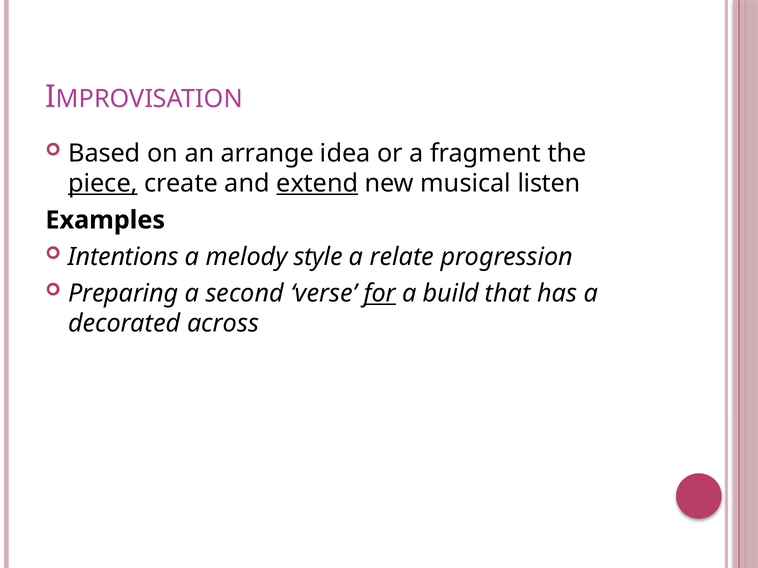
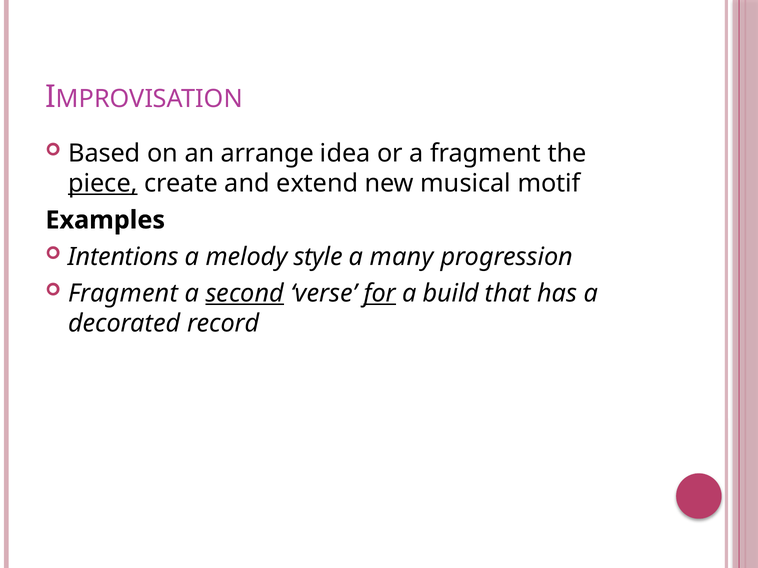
extend underline: present -> none
listen: listen -> motif
relate: relate -> many
Preparing at (123, 294): Preparing -> Fragment
second underline: none -> present
across: across -> record
